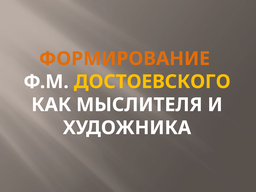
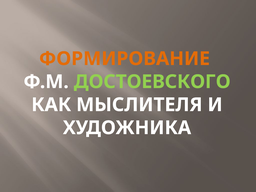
ДОСТОЕВСКОГО colour: yellow -> light green
